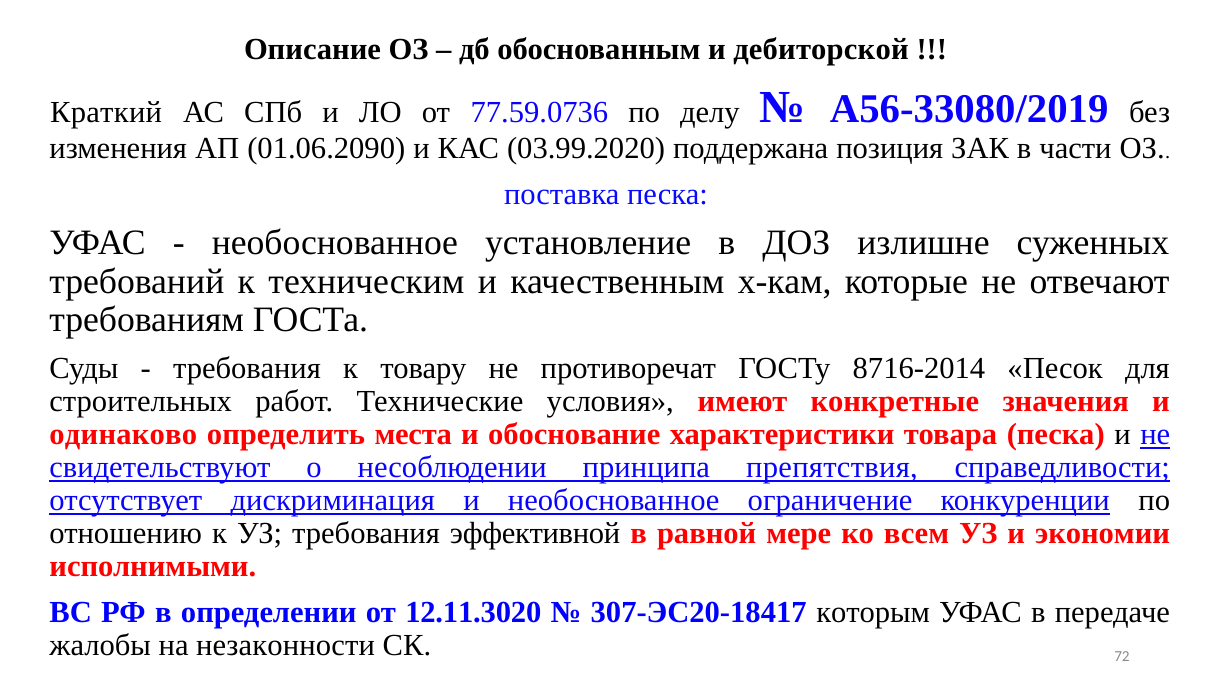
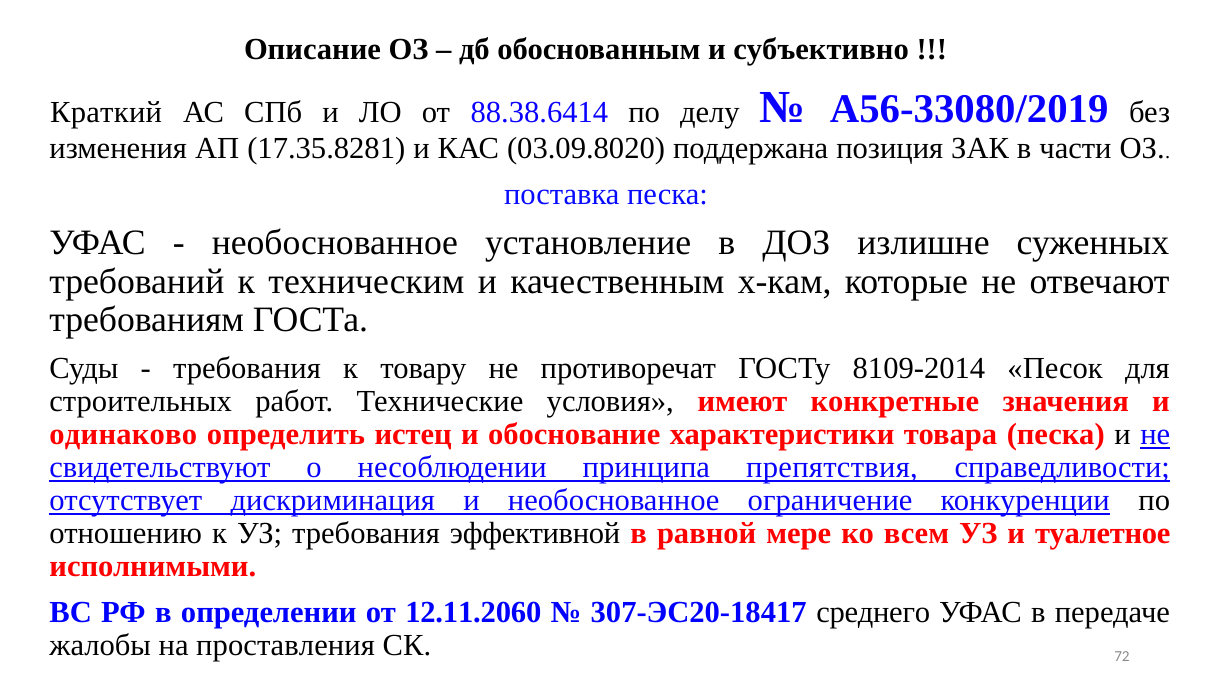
дебиторской: дебиторской -> субъективно
77.59.0736: 77.59.0736 -> 88.38.6414
01.06.2090: 01.06.2090 -> 17.35.8281
03.99.2020: 03.99.2020 -> 03.09.8020
8716-2014: 8716-2014 -> 8109-2014
места: места -> истец
экономии: экономии -> туалетное
12.11.3020: 12.11.3020 -> 12.11.2060
которым: которым -> среднего
незаконности: незаконности -> проставления
